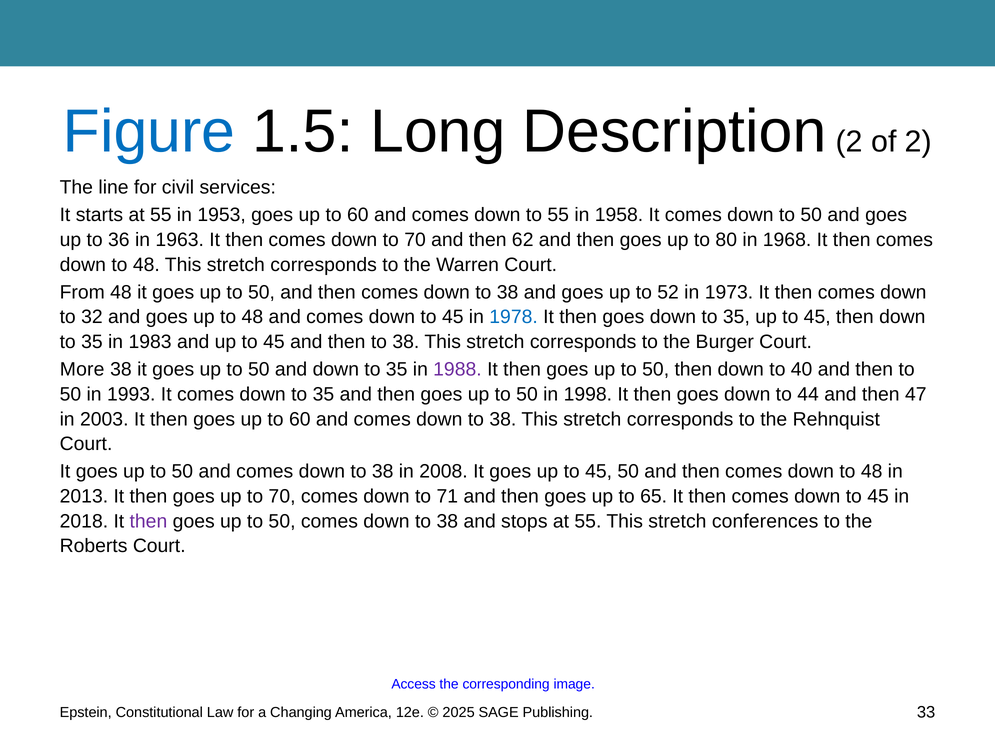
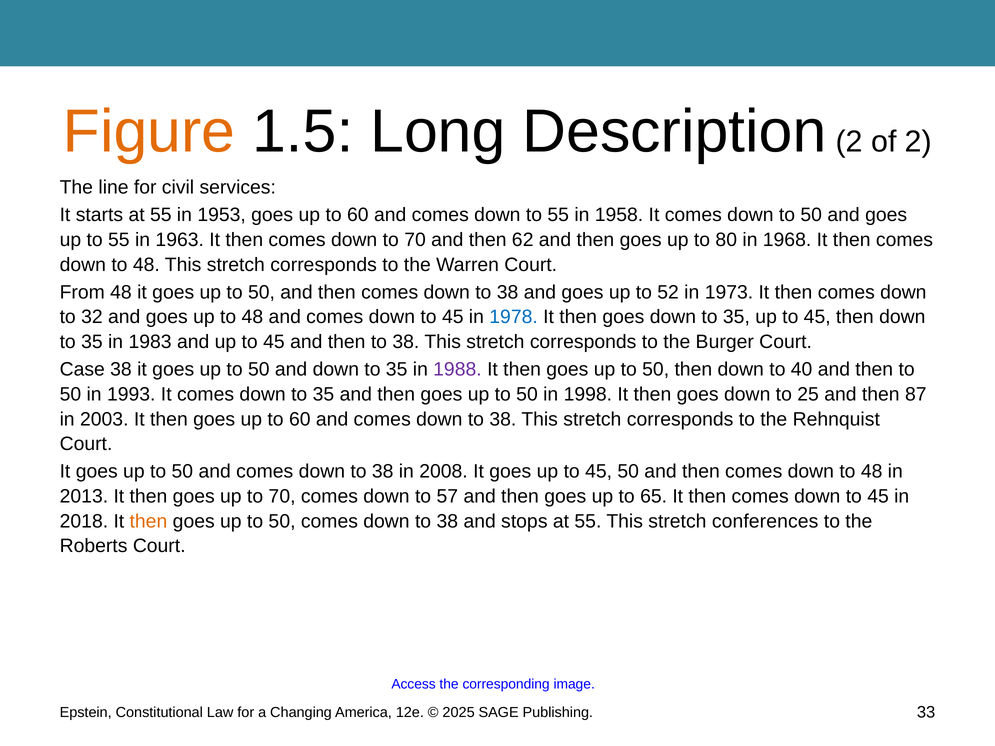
Figure colour: blue -> orange
up to 36: 36 -> 55
More: More -> Case
44: 44 -> 25
47: 47 -> 87
71: 71 -> 57
then at (148, 521) colour: purple -> orange
